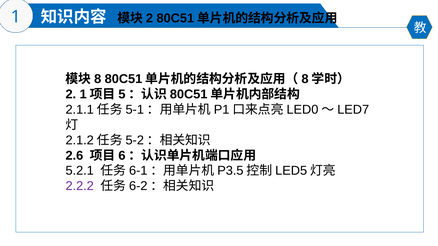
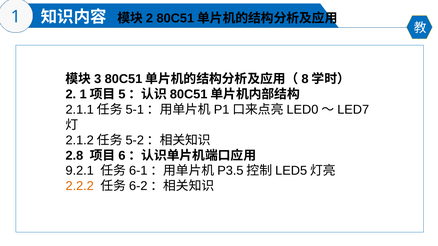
8 at (98, 79): 8 -> 3
2.6: 2.6 -> 2.8
5.2.1: 5.2.1 -> 9.2.1
2.2.2 colour: purple -> orange
